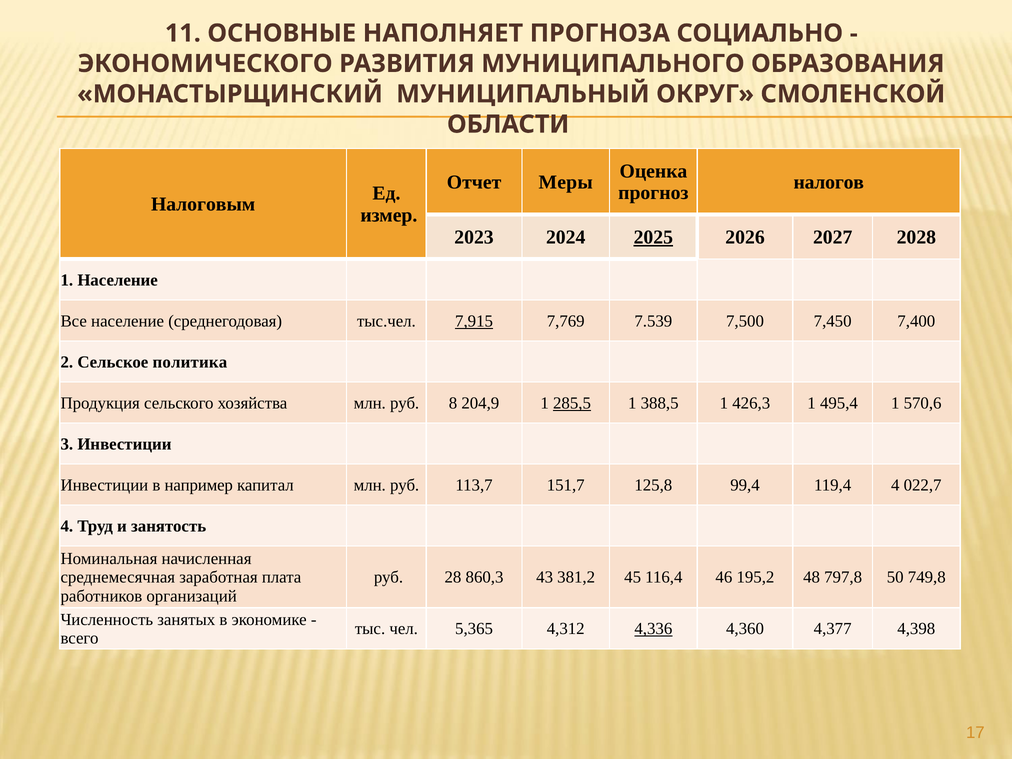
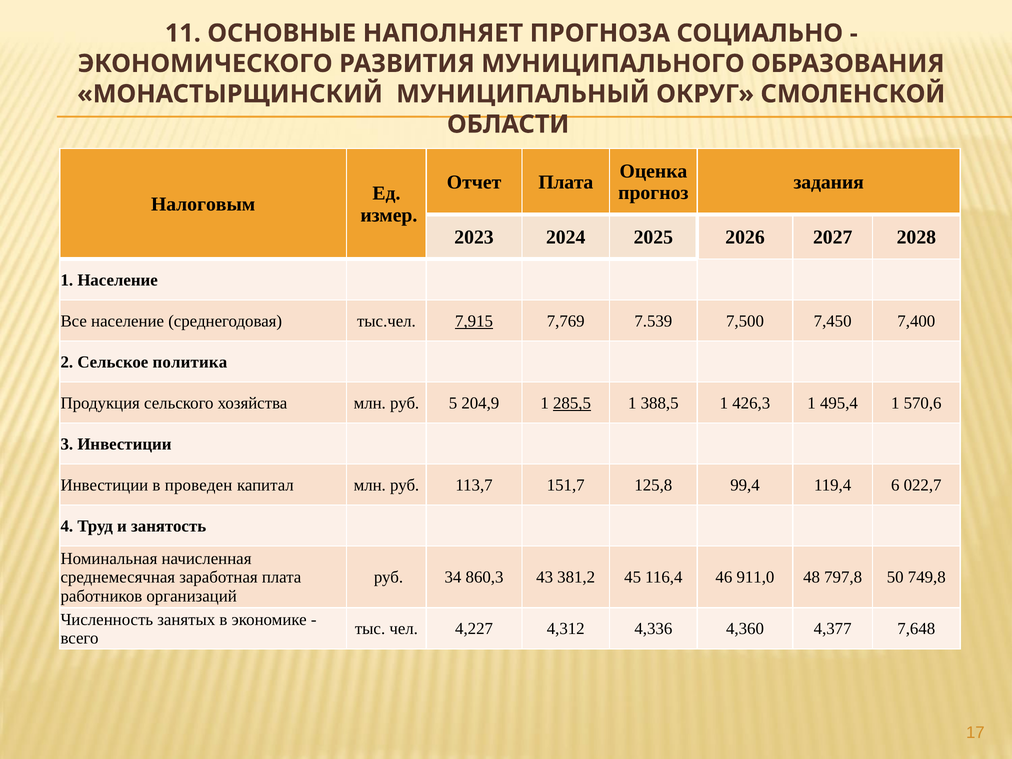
Отчет Меры: Меры -> Плата
налогов: налогов -> задания
2025 underline: present -> none
8: 8 -> 5
например: например -> проведен
119,4 4: 4 -> 6
28: 28 -> 34
195,2: 195,2 -> 911,0
5,365: 5,365 -> 4,227
4,336 underline: present -> none
4,398: 4,398 -> 7,648
